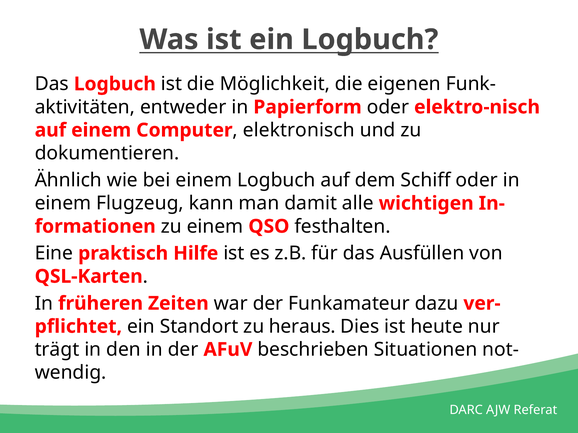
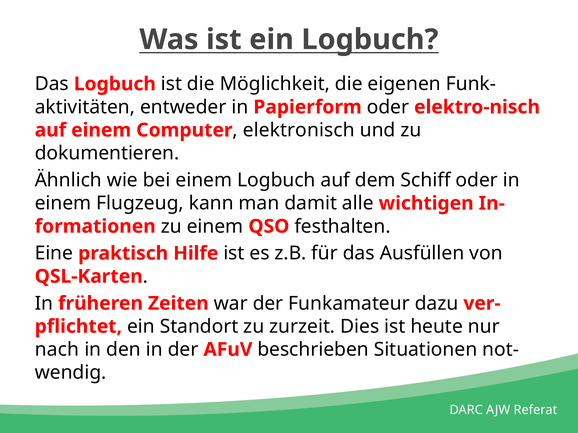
heraus: heraus -> zurzeit
trägt: trägt -> nach
